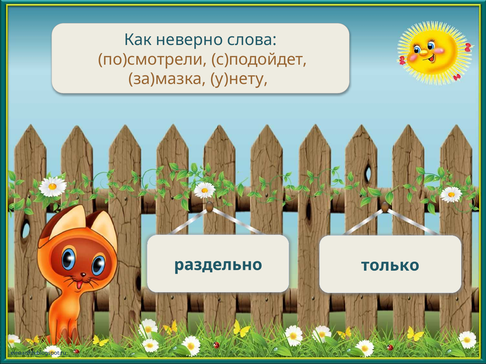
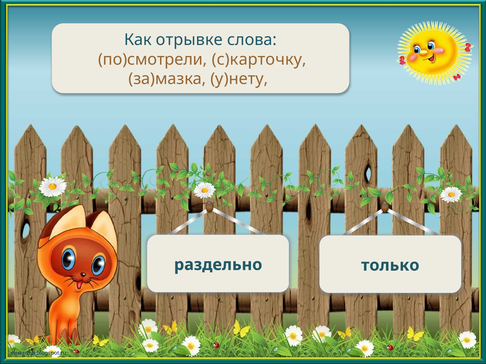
неверно: неверно -> отрывке
с)подойдет: с)подойдет -> с)карточку
